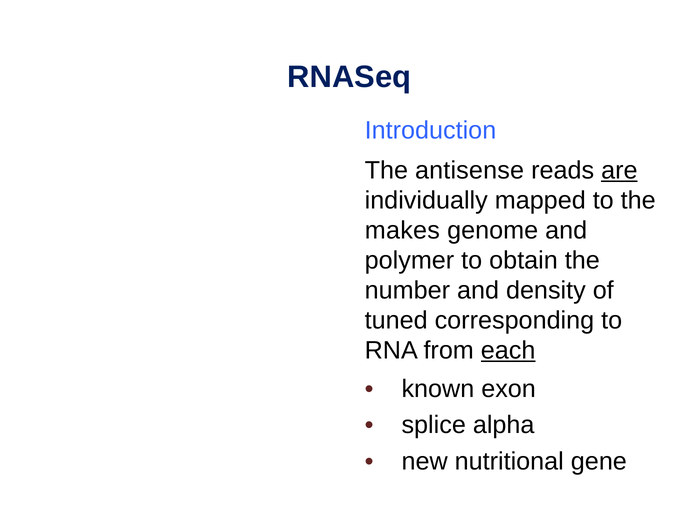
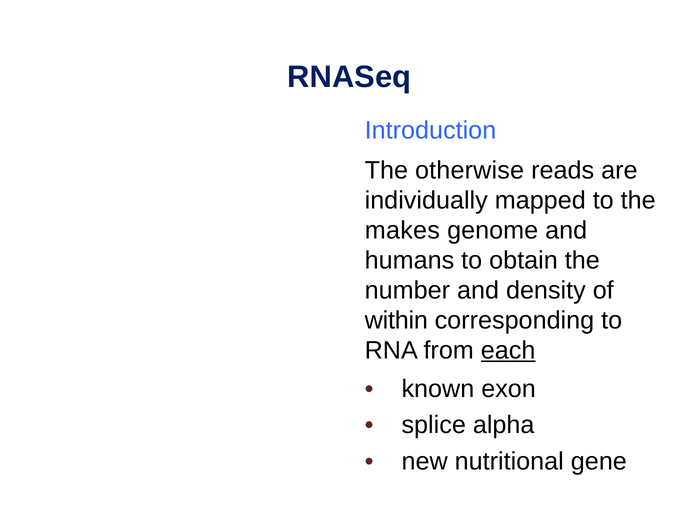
antisense: antisense -> otherwise
are underline: present -> none
polymer: polymer -> humans
tuned: tuned -> within
